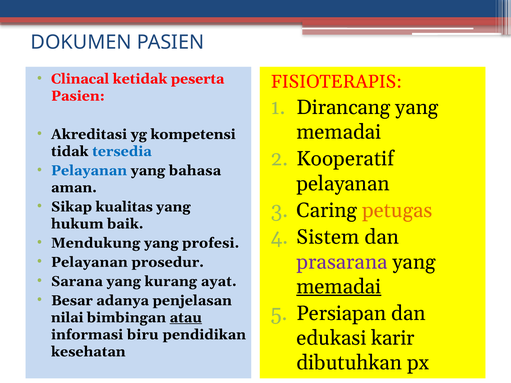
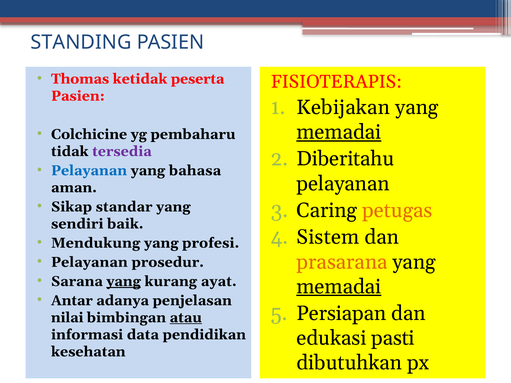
DOKUMEN: DOKUMEN -> STANDING
Clinacal: Clinacal -> Thomas
Dirancang: Dirancang -> Kebijakan
memadai at (339, 132) underline: none -> present
Akreditasi: Akreditasi -> Colchicine
kompetensi: kompetensi -> pembaharu
tersedia colour: blue -> purple
Kooperatif: Kooperatif -> Diberitahu
kualitas: kualitas -> standar
hukum: hukum -> sendiri
prasarana colour: purple -> orange
yang at (124, 282) underline: none -> present
Besar: Besar -> Antar
biru: biru -> data
karir: karir -> pasti
